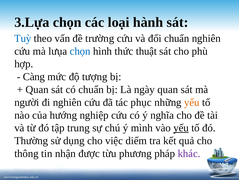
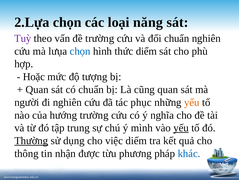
3.Lựa: 3.Lựa -> 2.Lựa
hành: hành -> năng
Tuỳ colour: blue -> purple
thuật: thuật -> diểm
Càng: Càng -> Hoặc
ngày: ngày -> cũng
hướng nghiệp: nghiệp -> trường
Thường underline: none -> present
khác colour: purple -> blue
